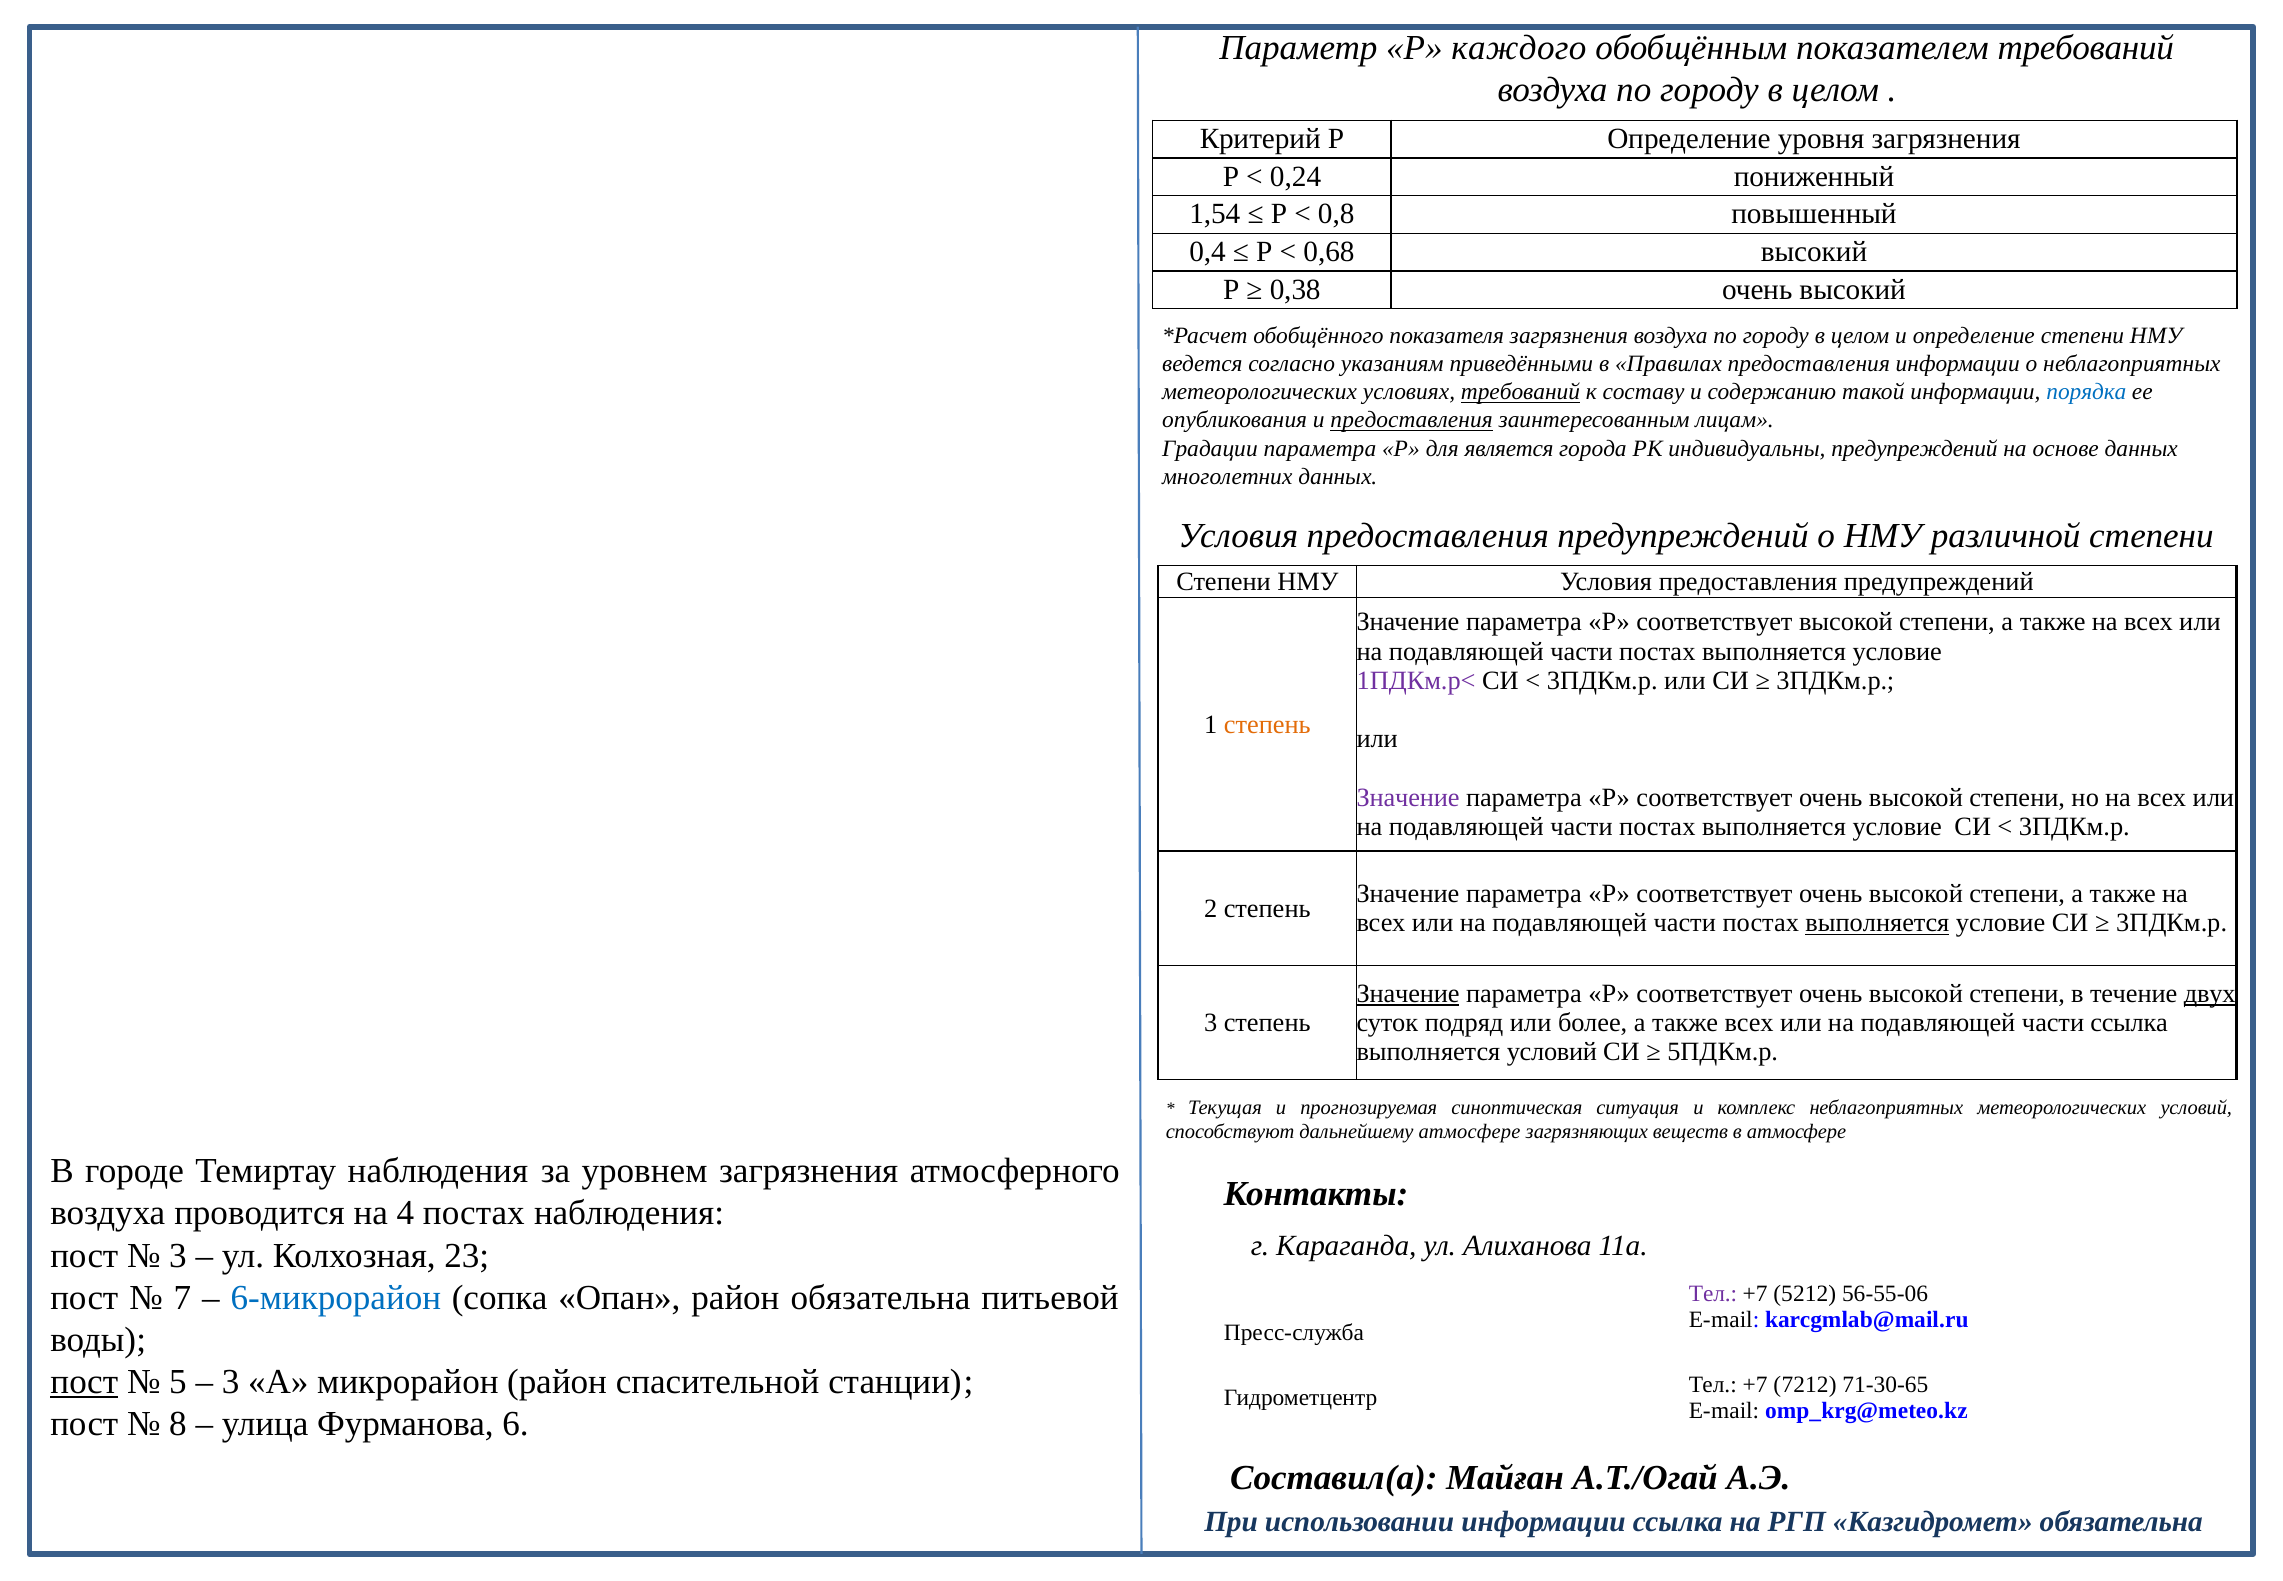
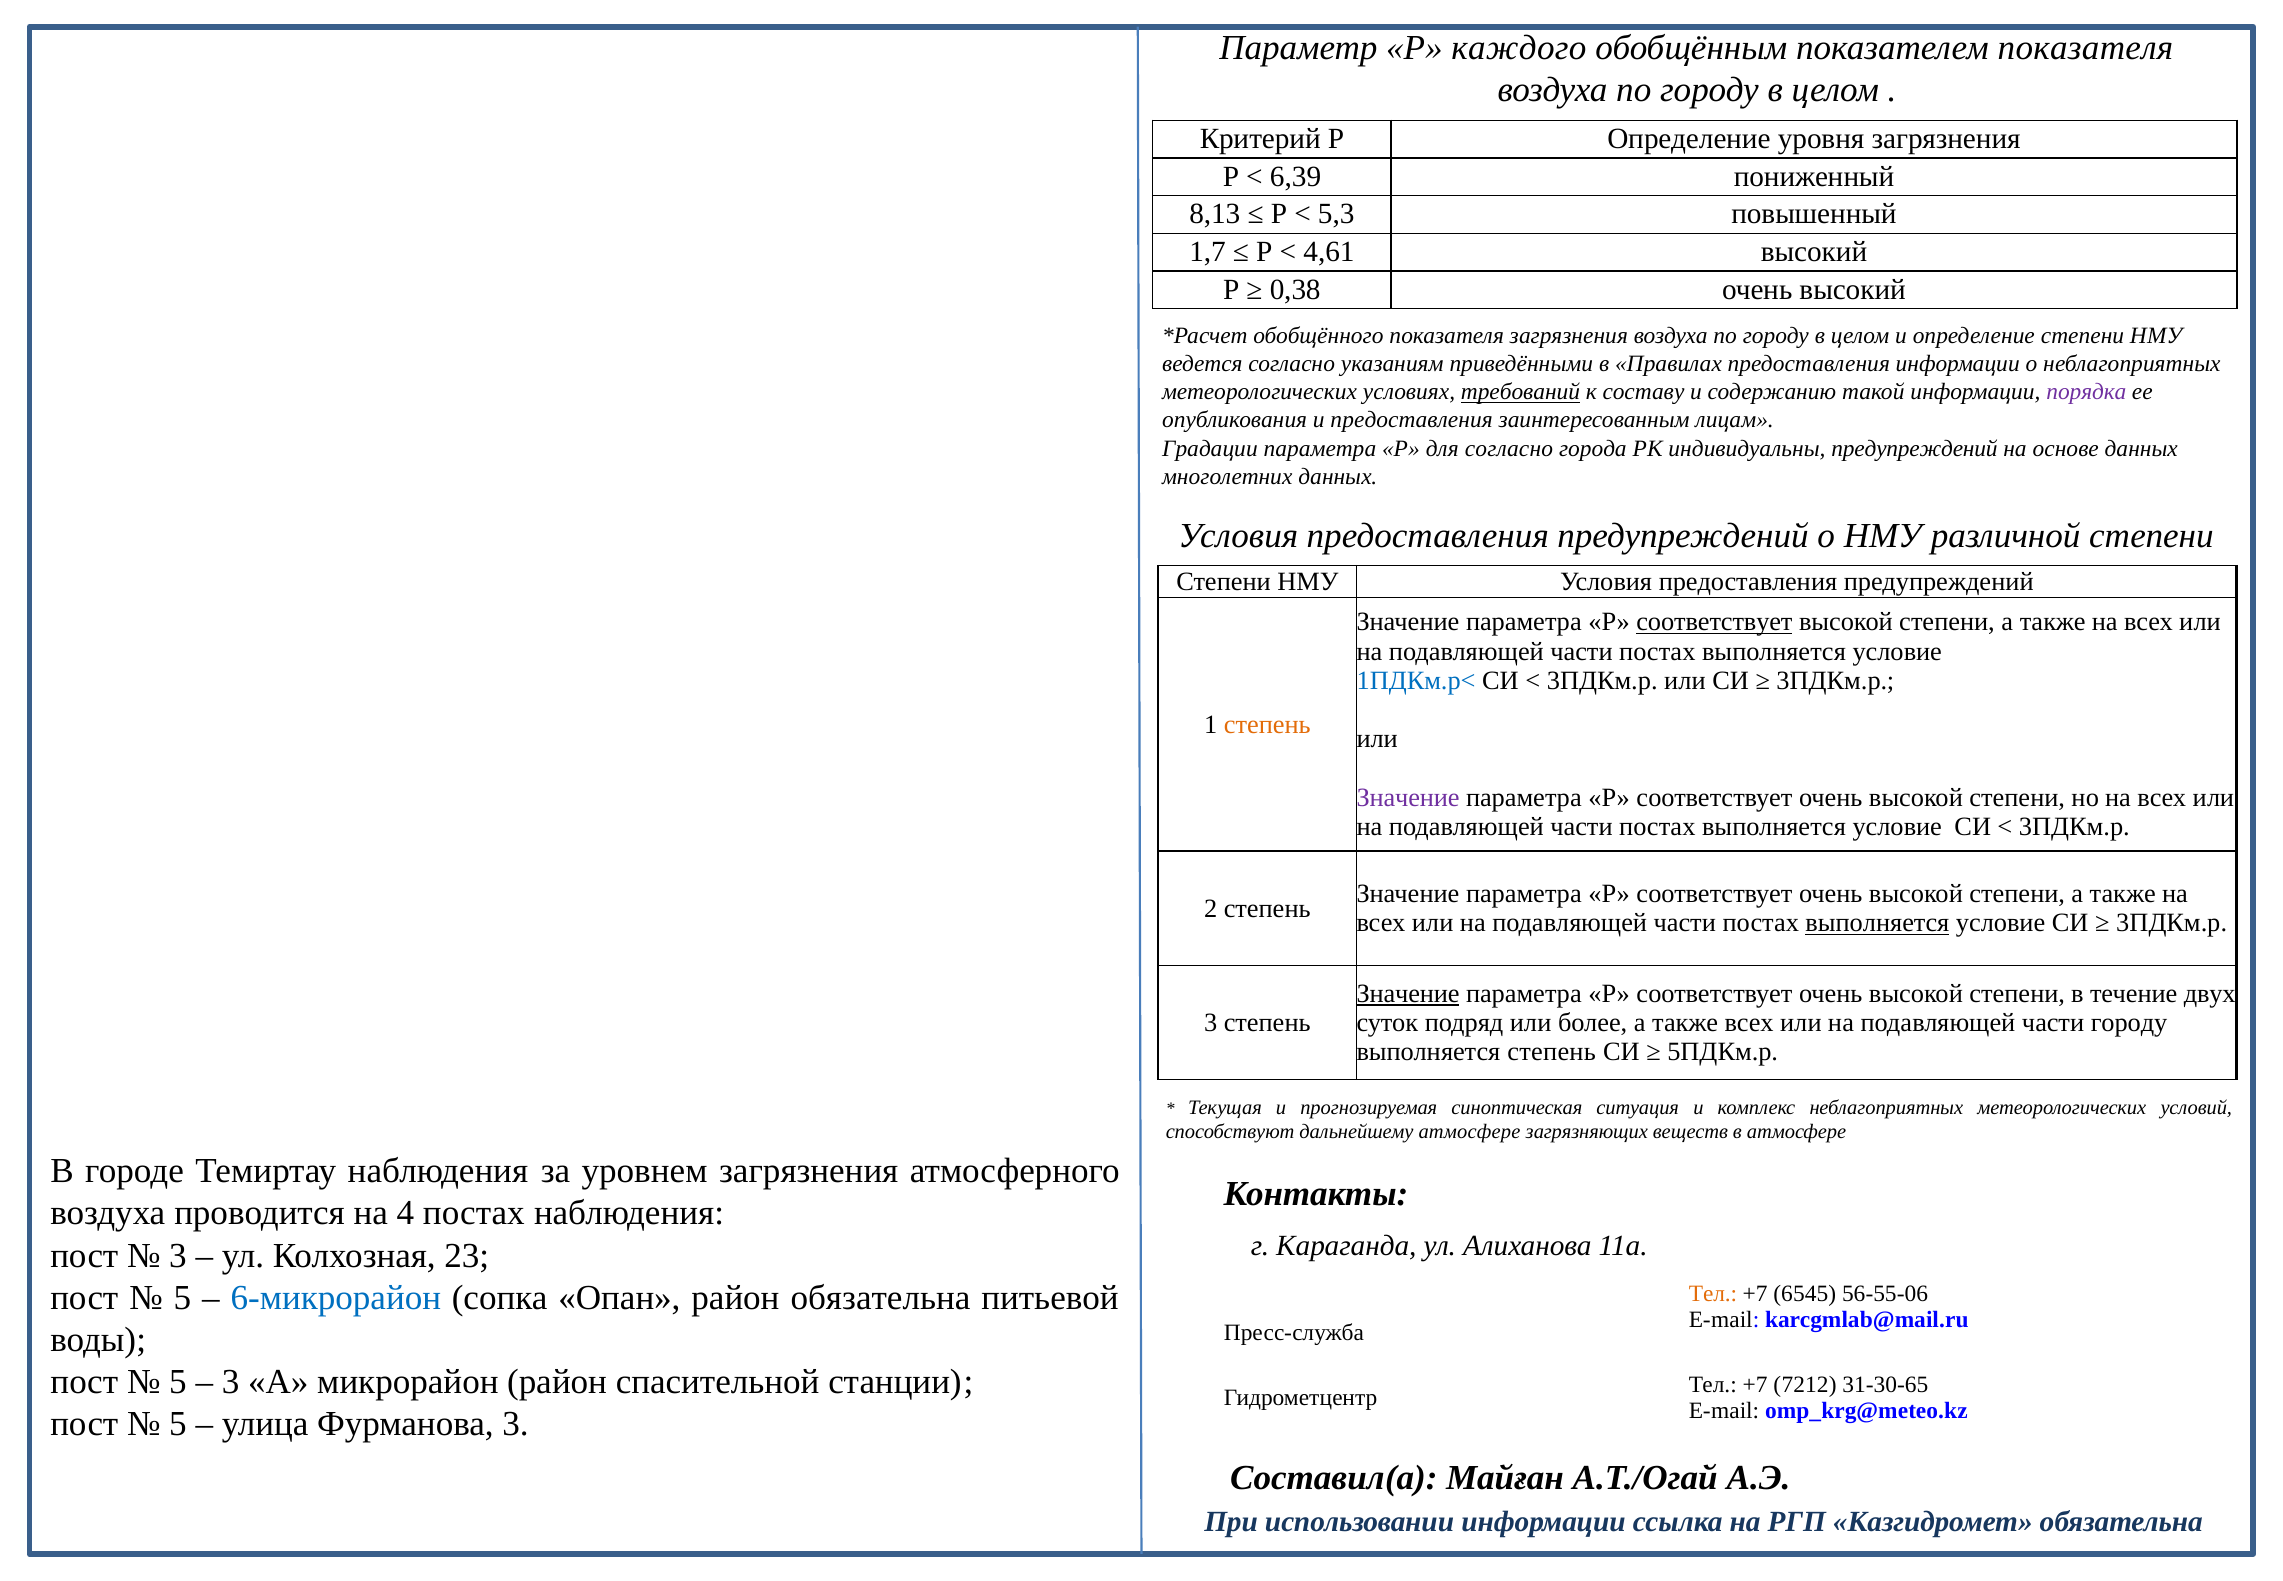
показателем требований: требований -> показателя
0,24: 0,24 -> 6,39
1,54: 1,54 -> 8,13
0,8: 0,8 -> 5,3
0,4: 0,4 -> 1,7
0,68: 0,68 -> 4,61
порядка colour: blue -> purple
предоставления at (1412, 420) underline: present -> none
для является: является -> согласно
соответствует at (1714, 622) underline: none -> present
1ПДКм.р< colour: purple -> blue
двух underline: present -> none
части ссылка: ссылка -> городу
выполняется условий: условий -> степень
7 at (182, 1297): 7 -> 5
Тел at (1713, 1293) colour: purple -> orange
5212: 5212 -> 6545
пост at (84, 1382) underline: present -> none
71-30-65: 71-30-65 -> 31-30-65
8 at (178, 1424): 8 -> 5
Фурманова 6: 6 -> 3
